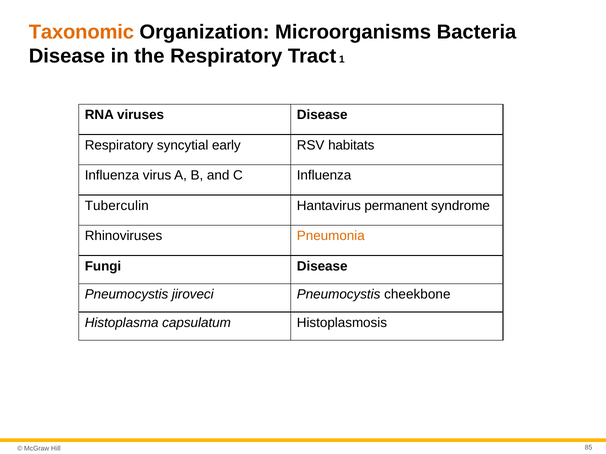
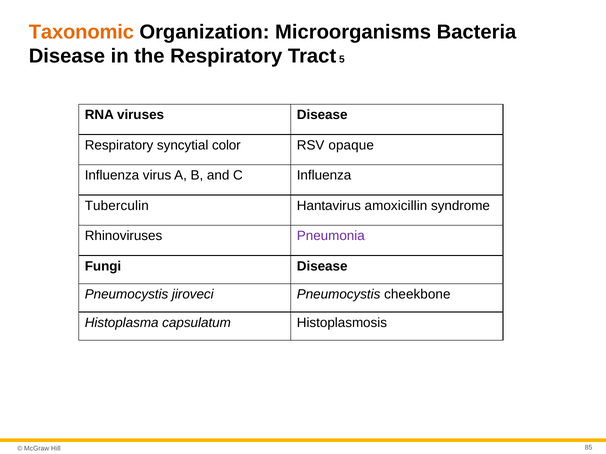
1: 1 -> 5
early: early -> color
habitats: habitats -> opaque
permanent: permanent -> amoxicillin
Pneumonia colour: orange -> purple
